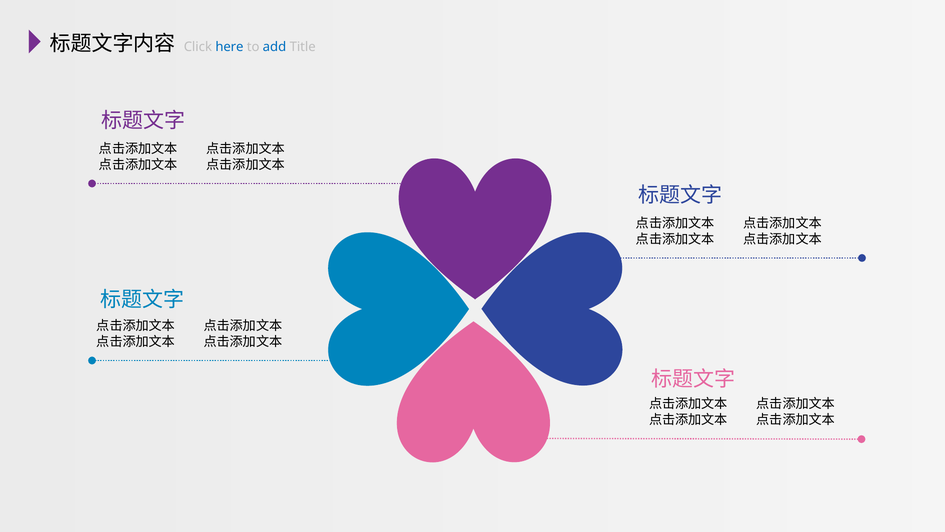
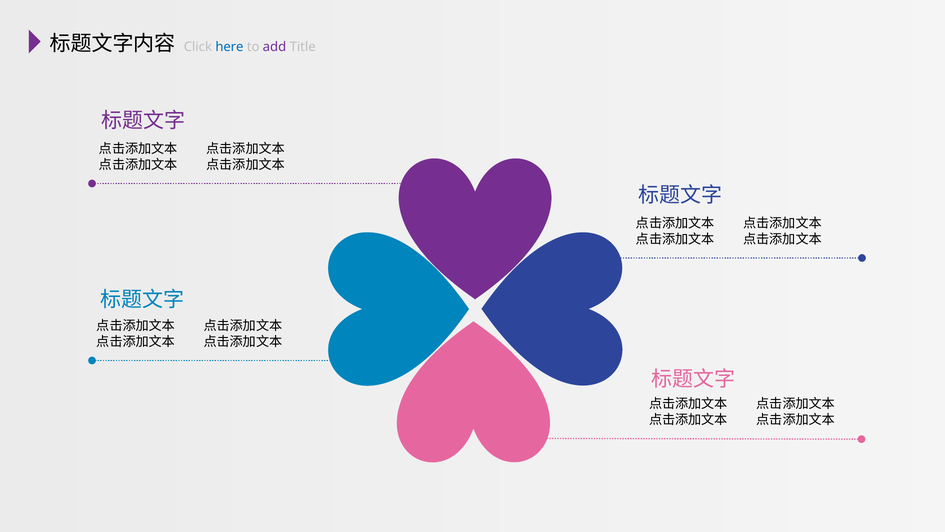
add colour: blue -> purple
